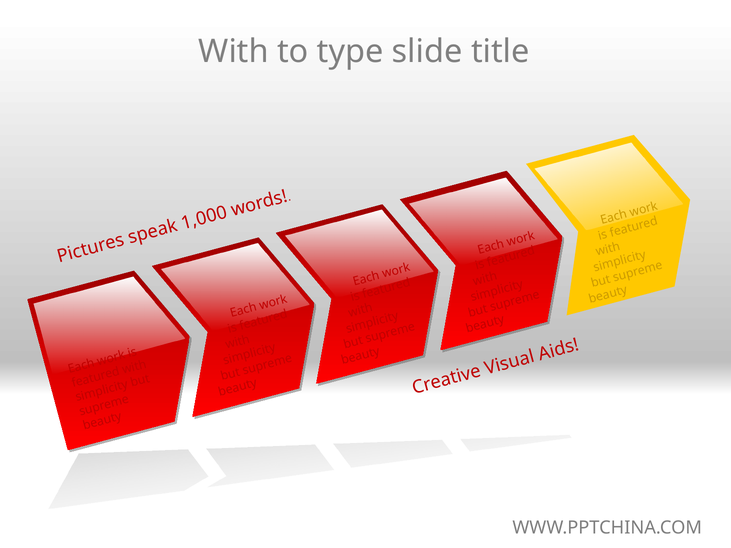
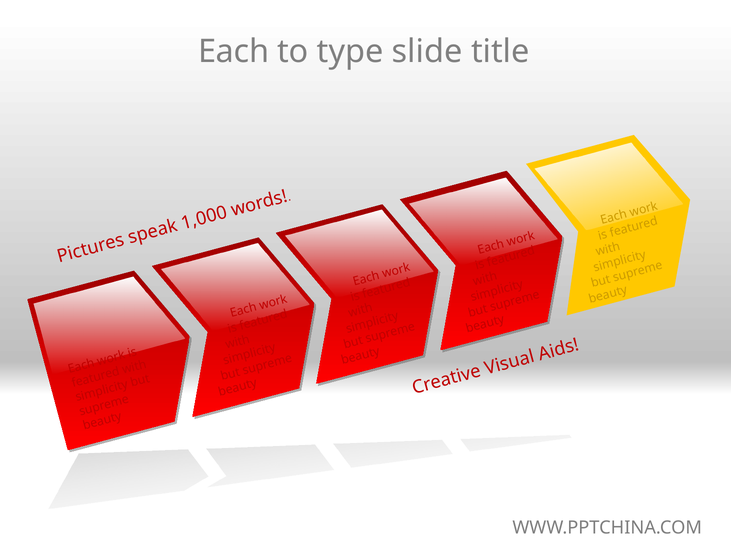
With at (233, 51): With -> Each
